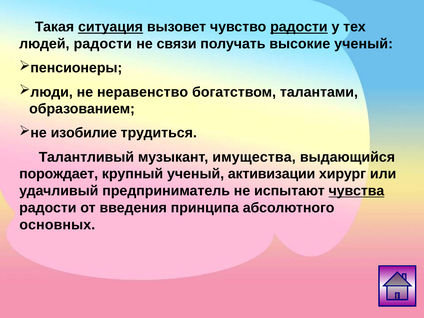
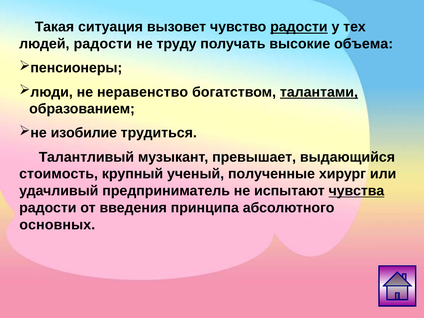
ситуация underline: present -> none
связи: связи -> труду
высокие ученый: ученый -> объема
талантами underline: none -> present
имущества: имущества -> превышает
порождает: порождает -> стоимость
активизации: активизации -> полученные
